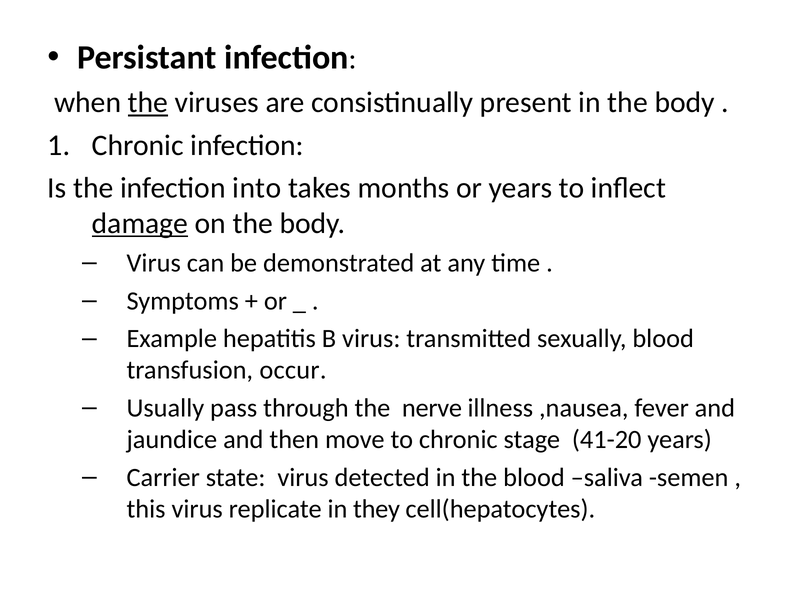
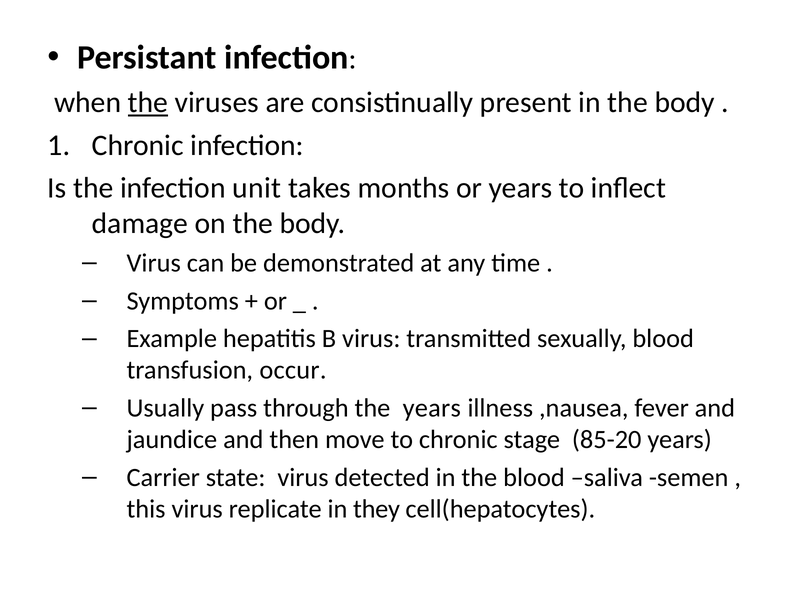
into: into -> unit
damage underline: present -> none
the nerve: nerve -> years
41-20: 41-20 -> 85-20
